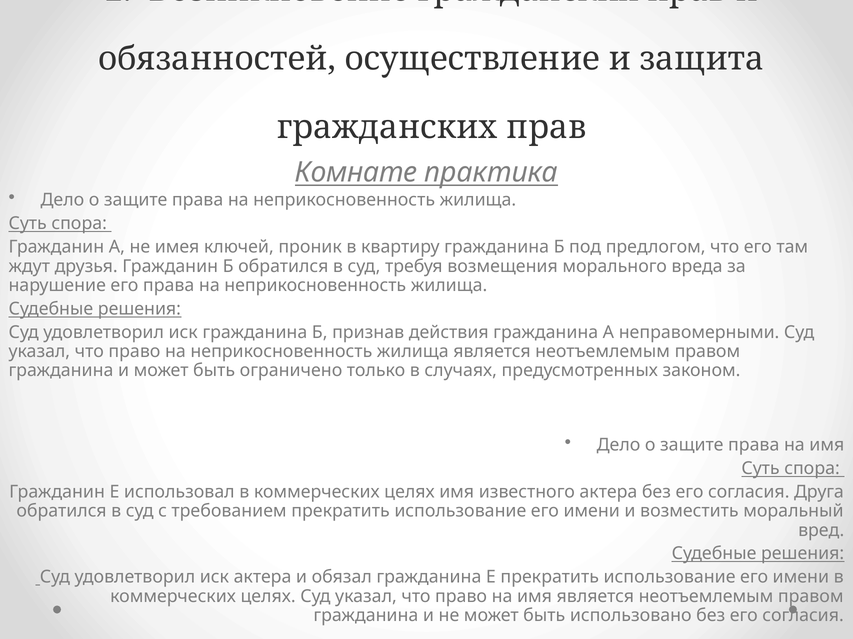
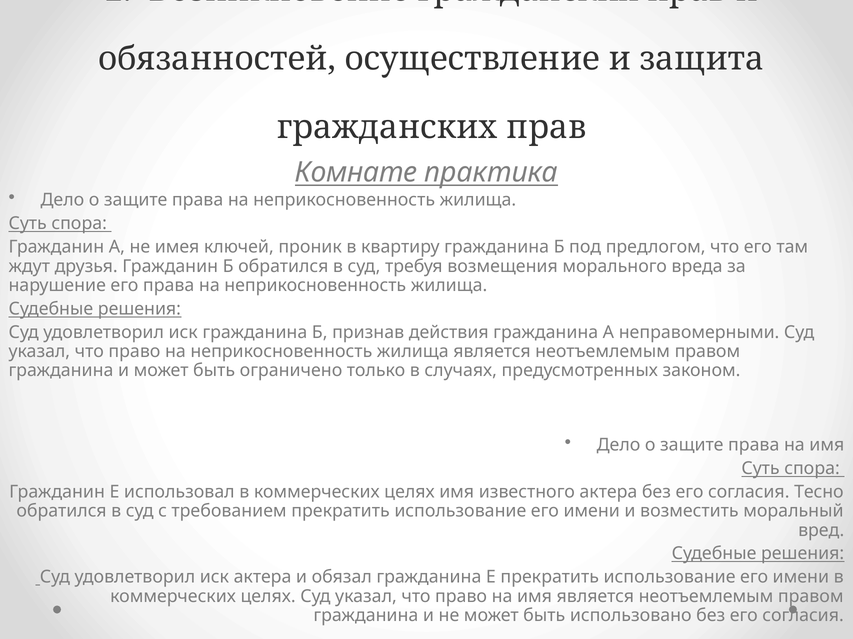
Друга: Друга -> Тесно
